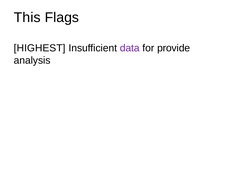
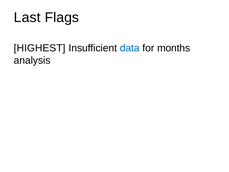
This: This -> Last
data colour: purple -> blue
provide: provide -> months
